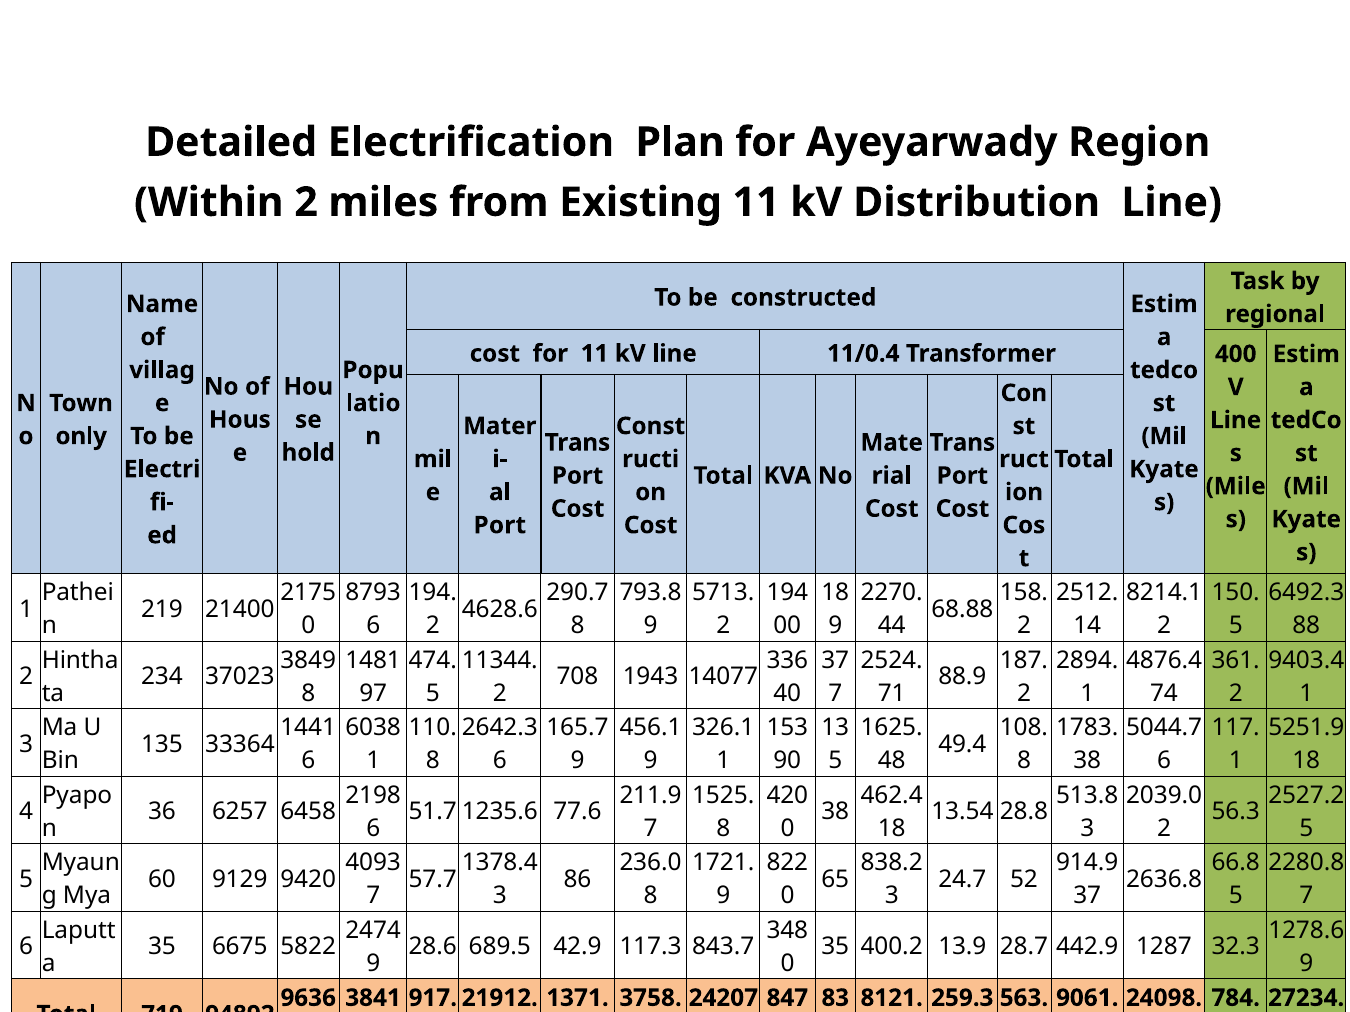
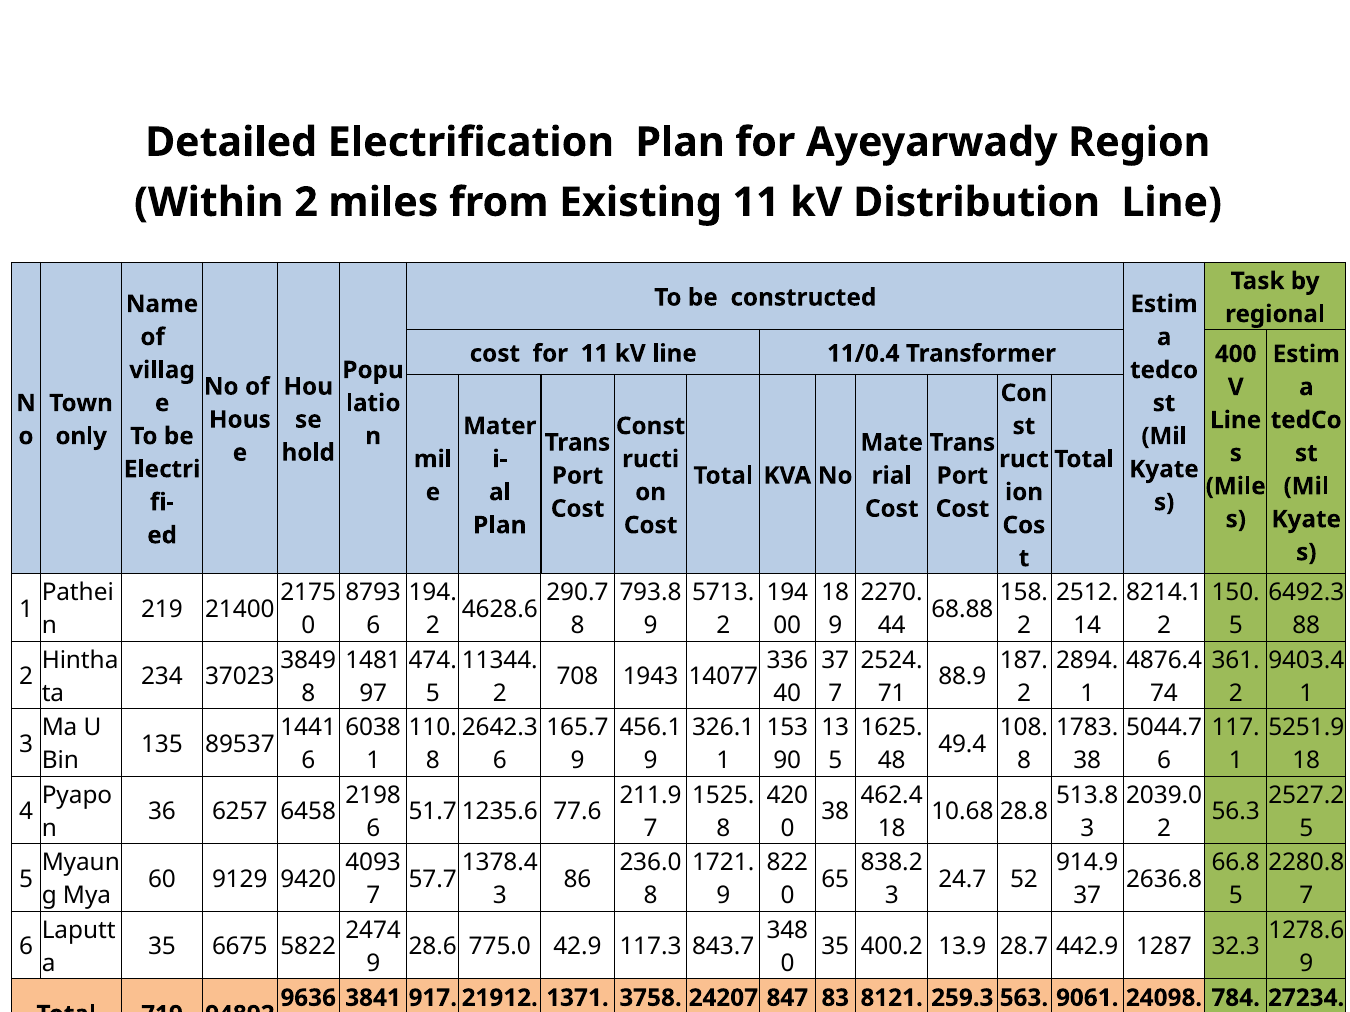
Port at (500, 525): Port -> Plan
33364: 33364 -> 89537
13.54: 13.54 -> 10.68
689.5: 689.5 -> 775.0
